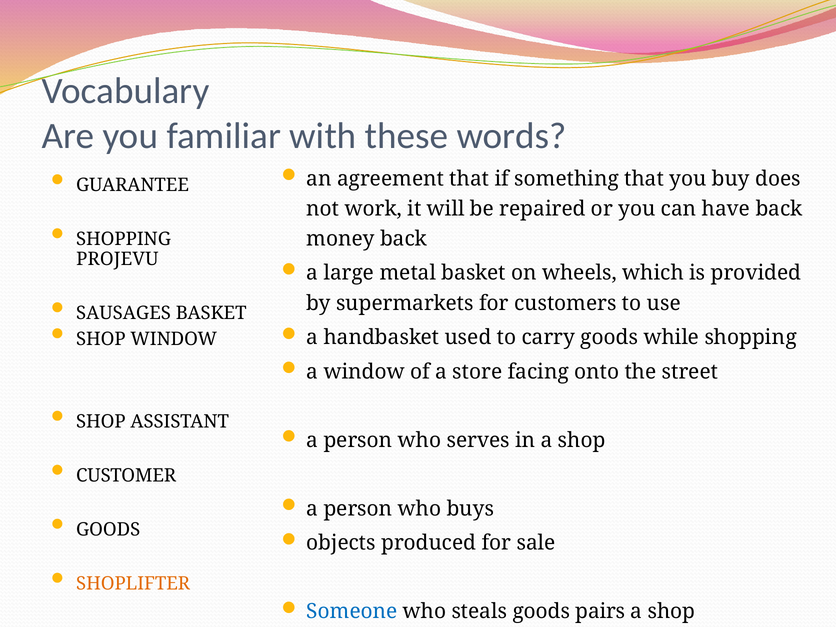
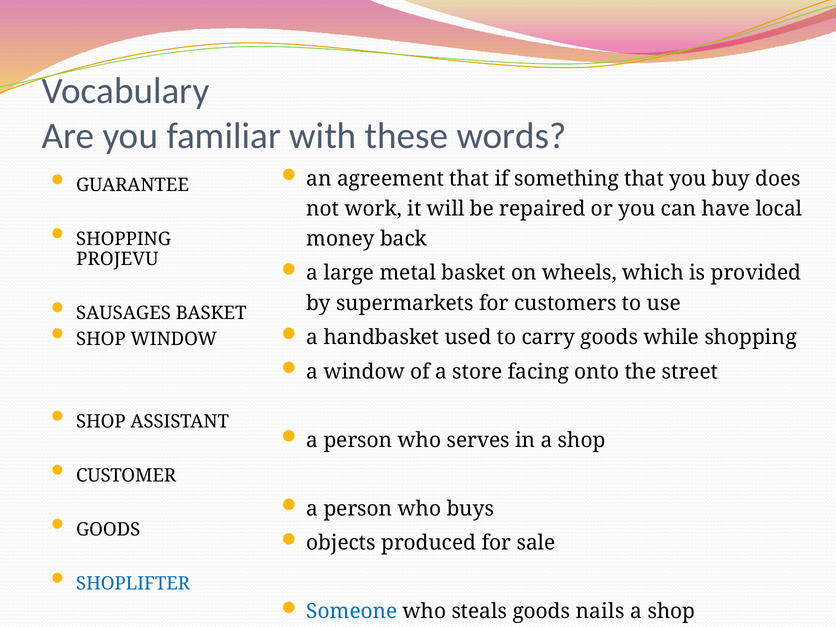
have back: back -> local
SHOPLIFTER colour: orange -> blue
pairs: pairs -> nails
